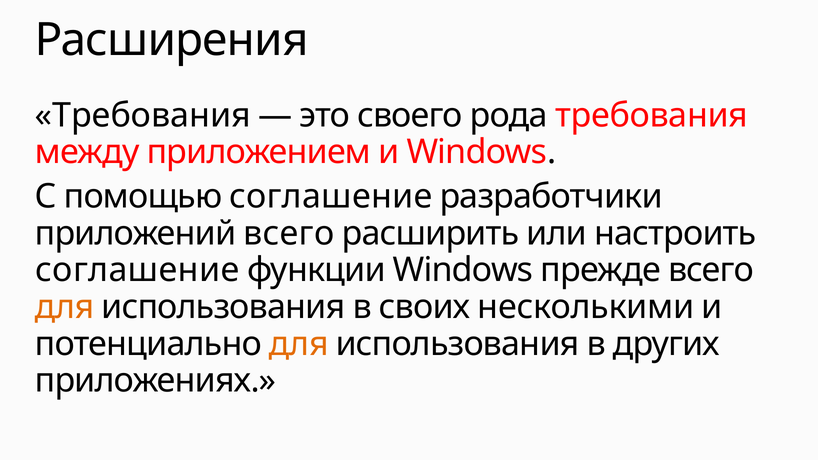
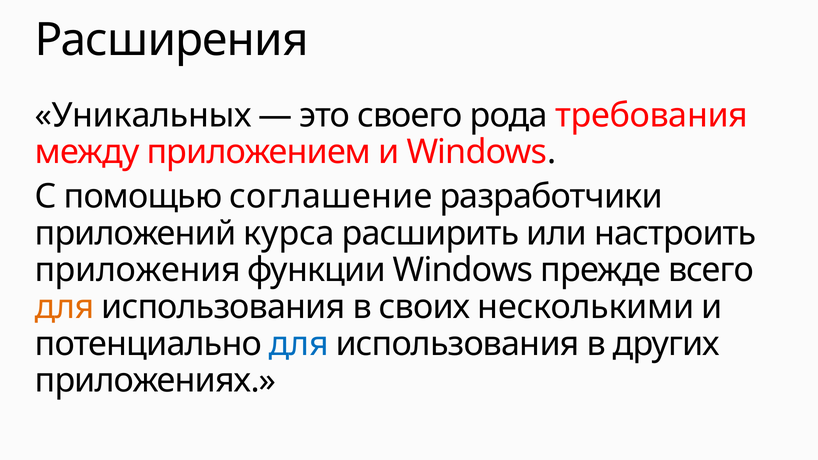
Требования at (143, 115): Требования -> Уникальных
приложений всего: всего -> курса
соглашение at (137, 270): соглашение -> приложения
для at (299, 344) colour: orange -> blue
